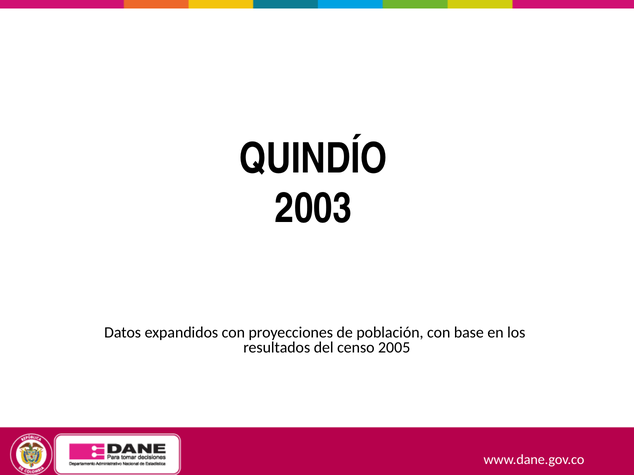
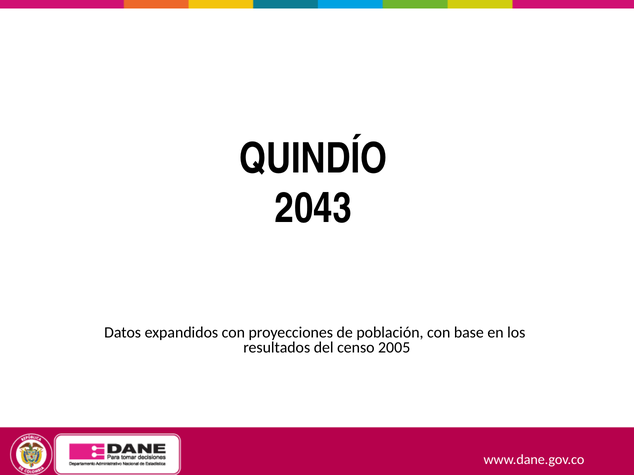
2003: 2003 -> 2043
